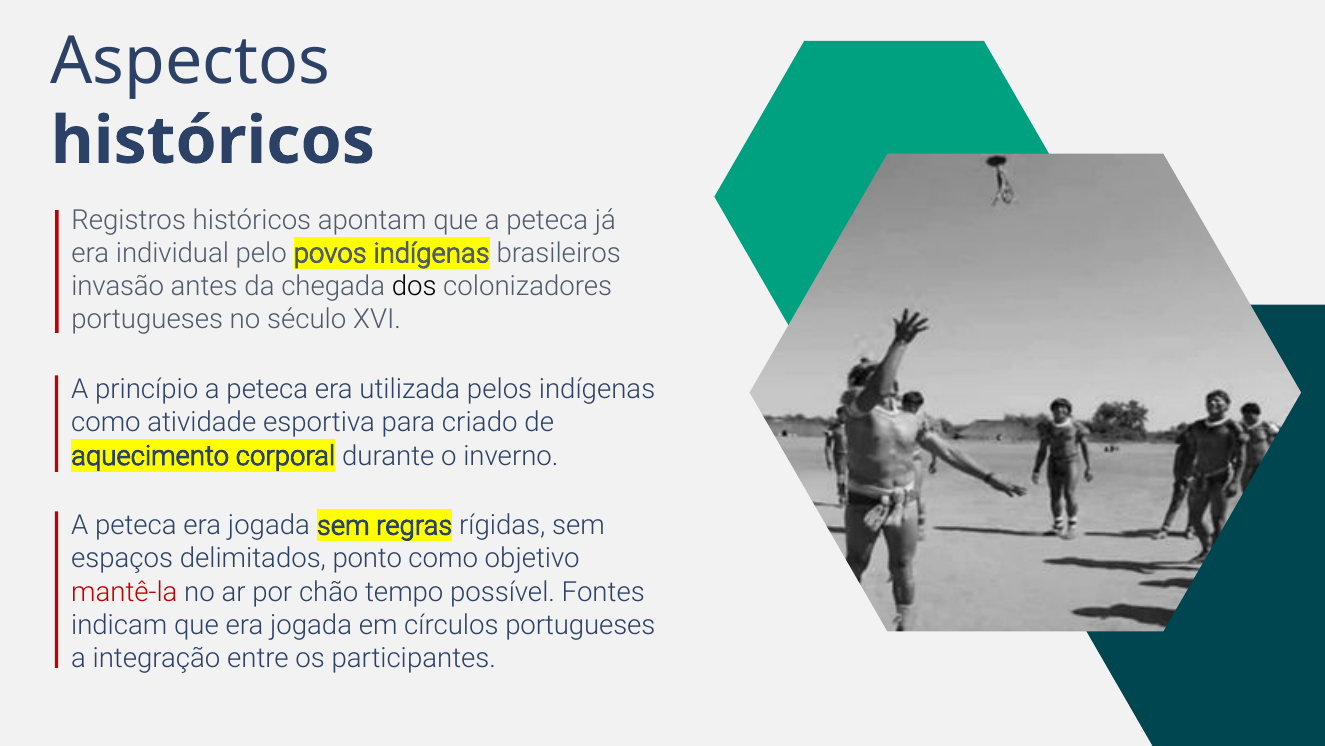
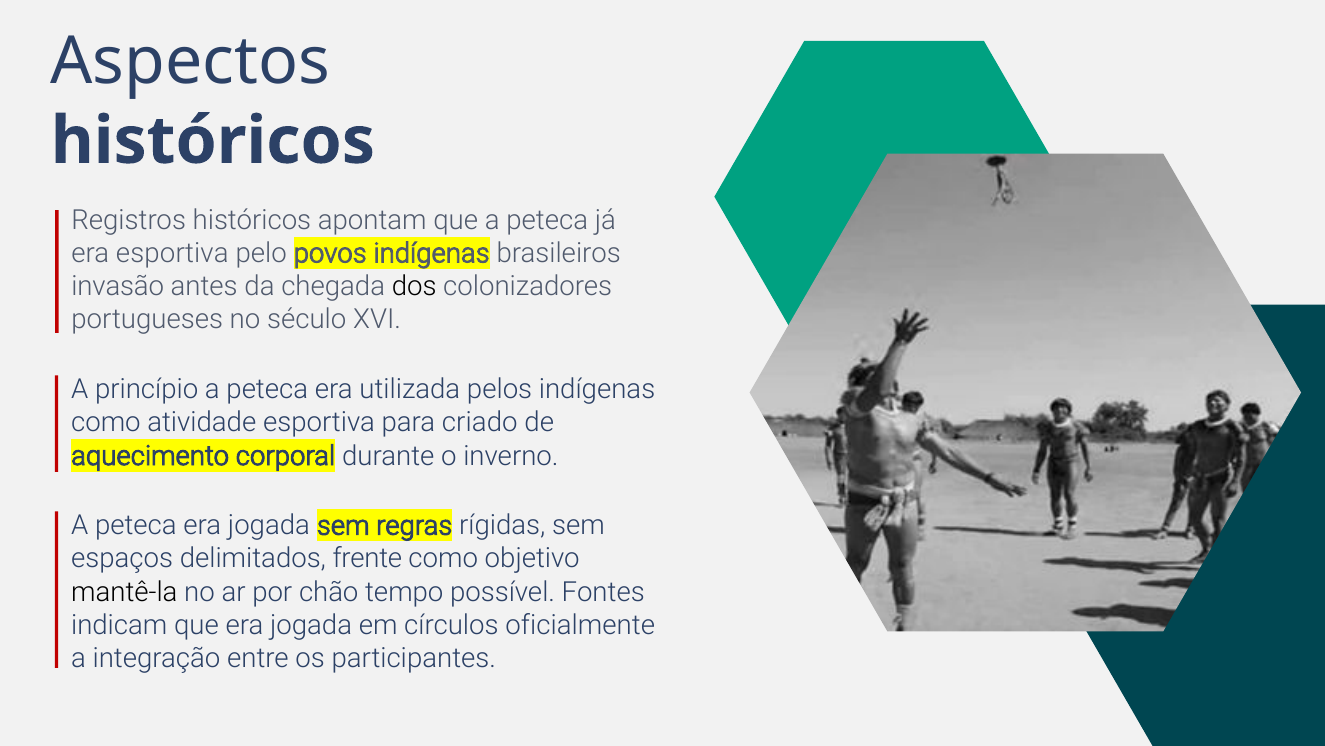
era individual: individual -> esportiva
ponto: ponto -> frente
mantê-la colour: red -> black
círculos portugueses: portugueses -> oficialmente
